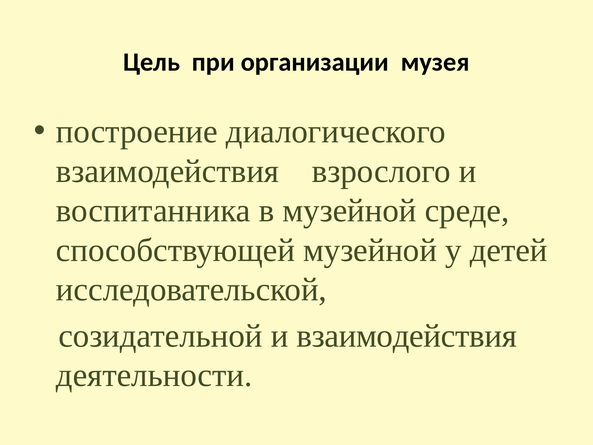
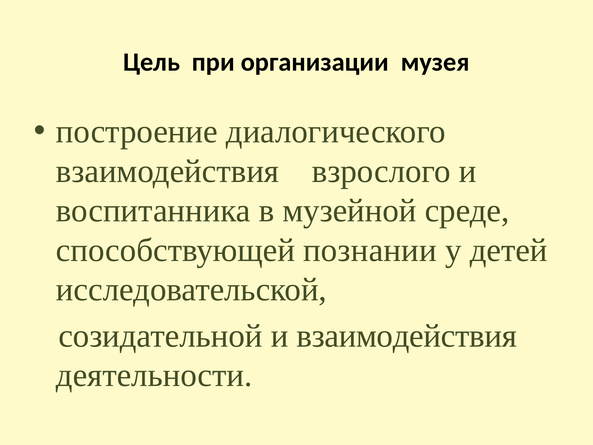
способствующей музейной: музейной -> познании
